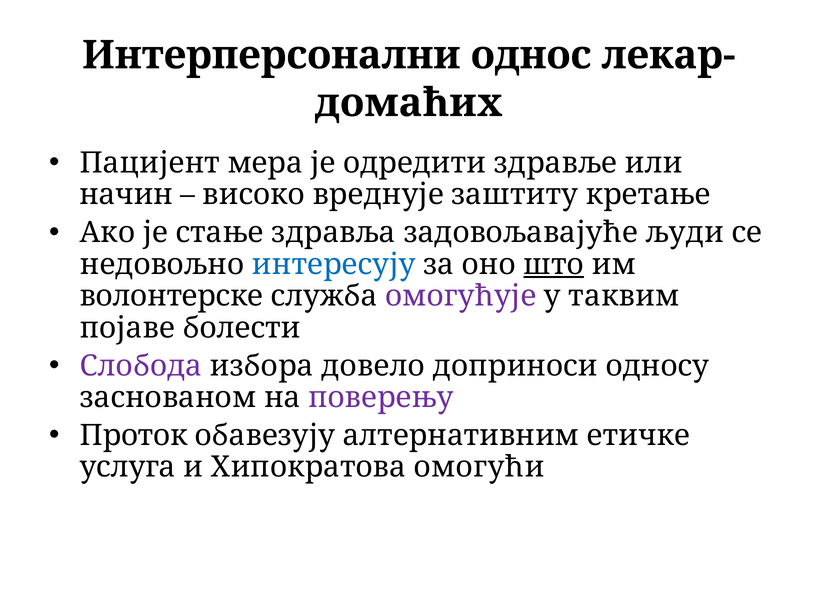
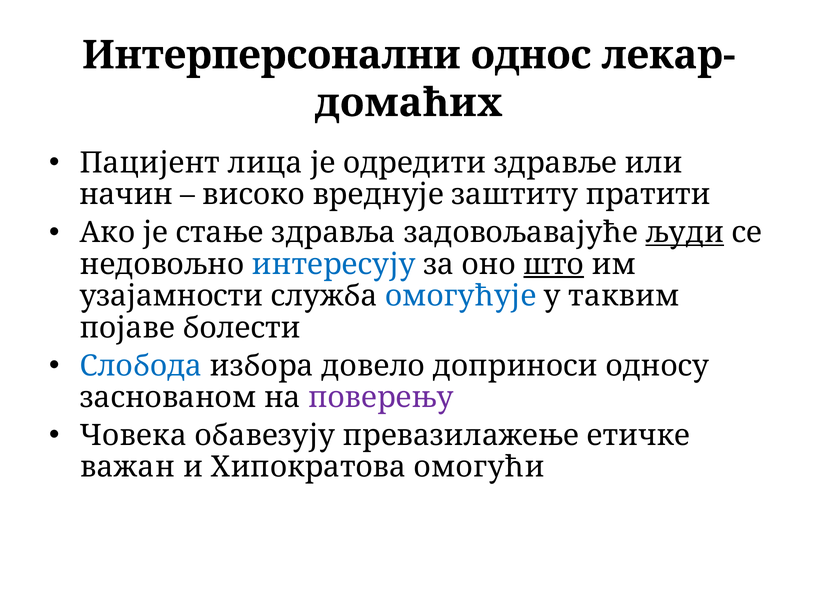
мера: мера -> лица
кретање: кретање -> пратити
људи underline: none -> present
волонтерске: волонтерске -> узајамности
омогућује colour: purple -> blue
Слобода colour: purple -> blue
Проток: Проток -> Човека
алтернативним: алтернативним -> превазилажење
услуга: услуга -> важан
